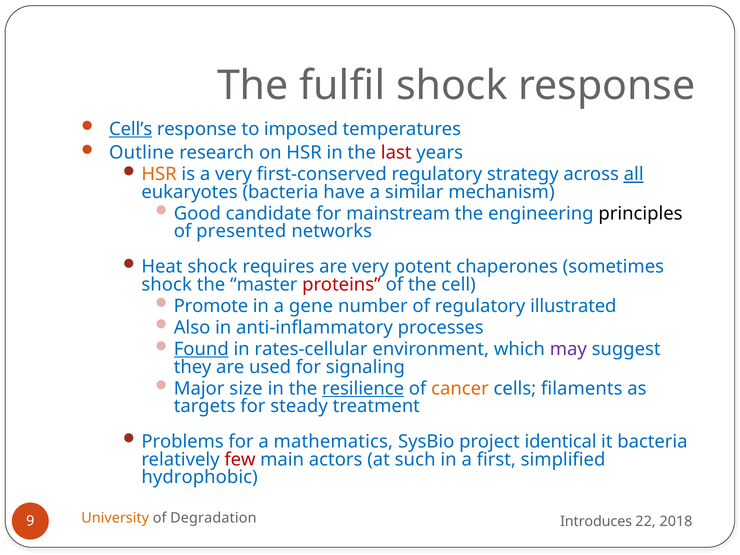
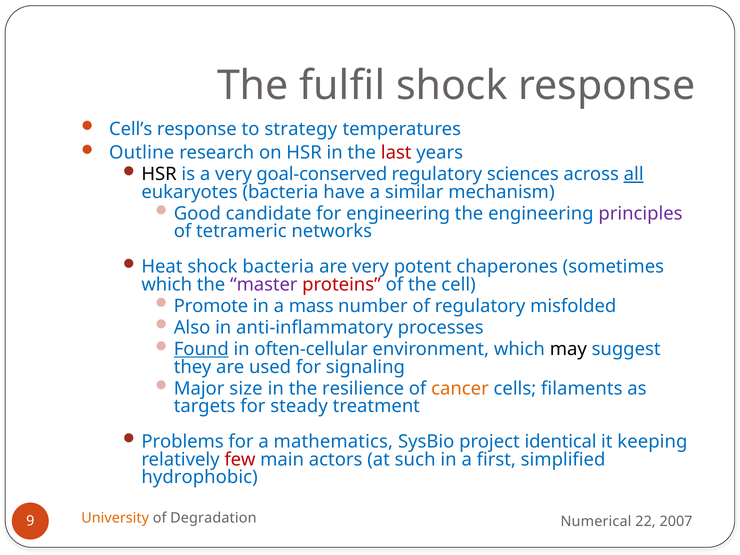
Cell’s underline: present -> none
imposed: imposed -> strategy
HSR at (159, 174) colour: orange -> black
first-conserved: first-conserved -> goal-conserved
strategy: strategy -> sciences
for mainstream: mainstream -> engineering
principles colour: black -> purple
presented: presented -> tetrameric
shock requires: requires -> bacteria
shock at (167, 284): shock -> which
master colour: blue -> purple
gene: gene -> mass
illustrated: illustrated -> misfolded
rates-cellular: rates-cellular -> often-cellular
may colour: purple -> black
resilience underline: present -> none
it bacteria: bacteria -> keeping
Introduces: Introduces -> Numerical
2018: 2018 -> 2007
